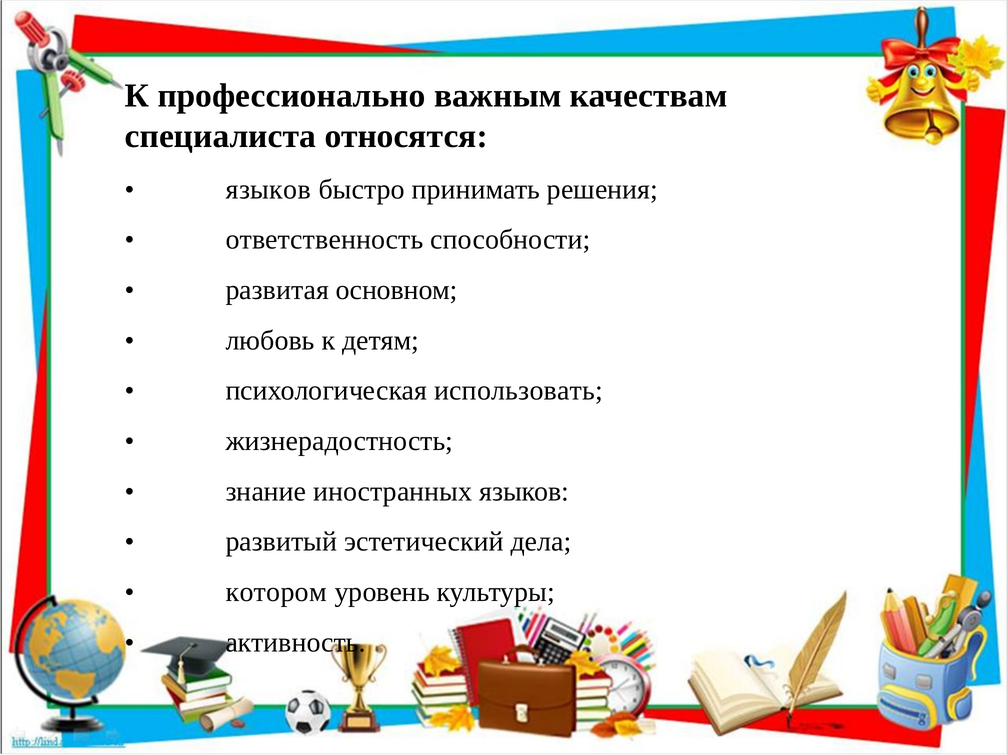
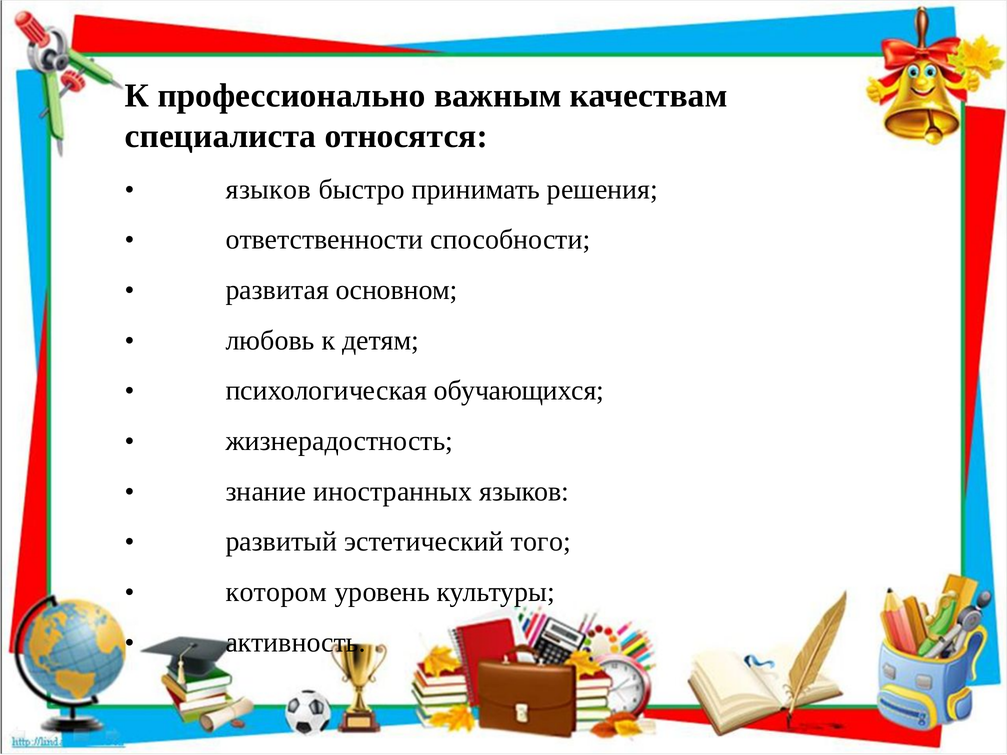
ответственность: ответственность -> ответственности
использовать: использовать -> обучающихся
дела: дела -> того
